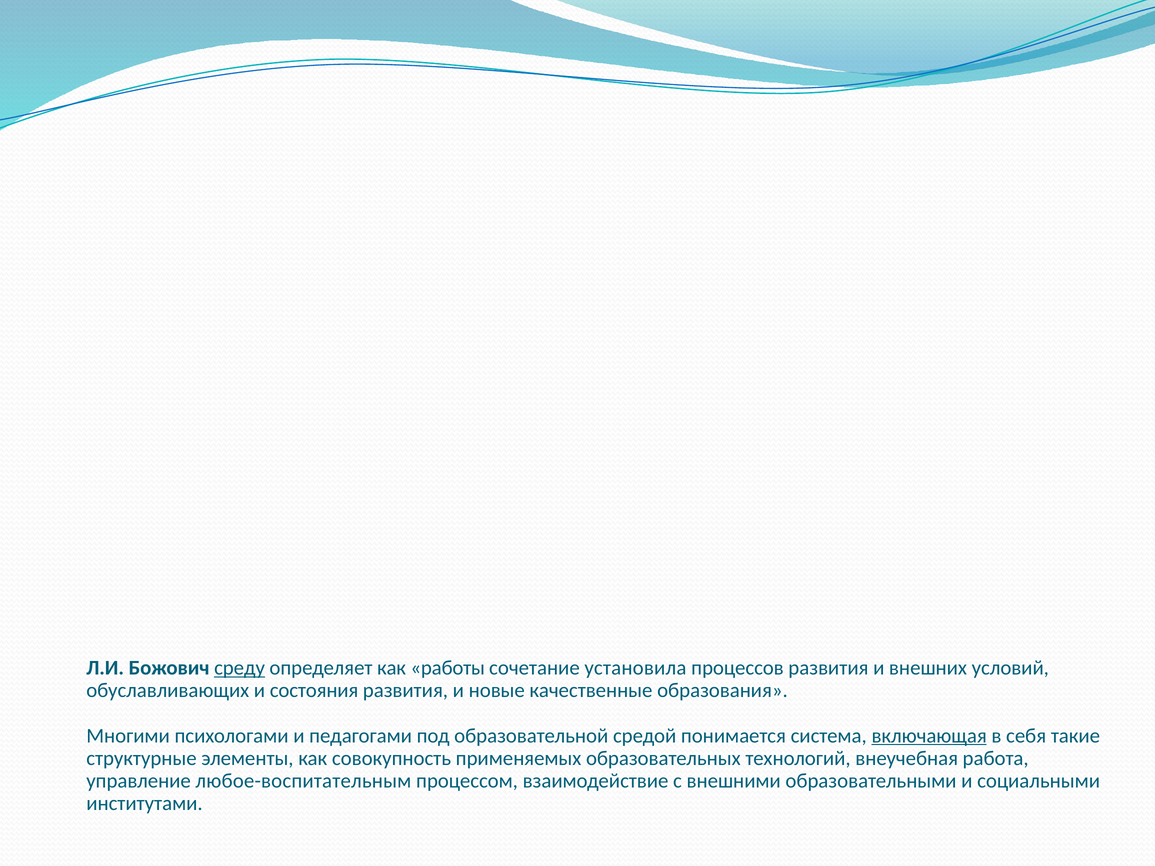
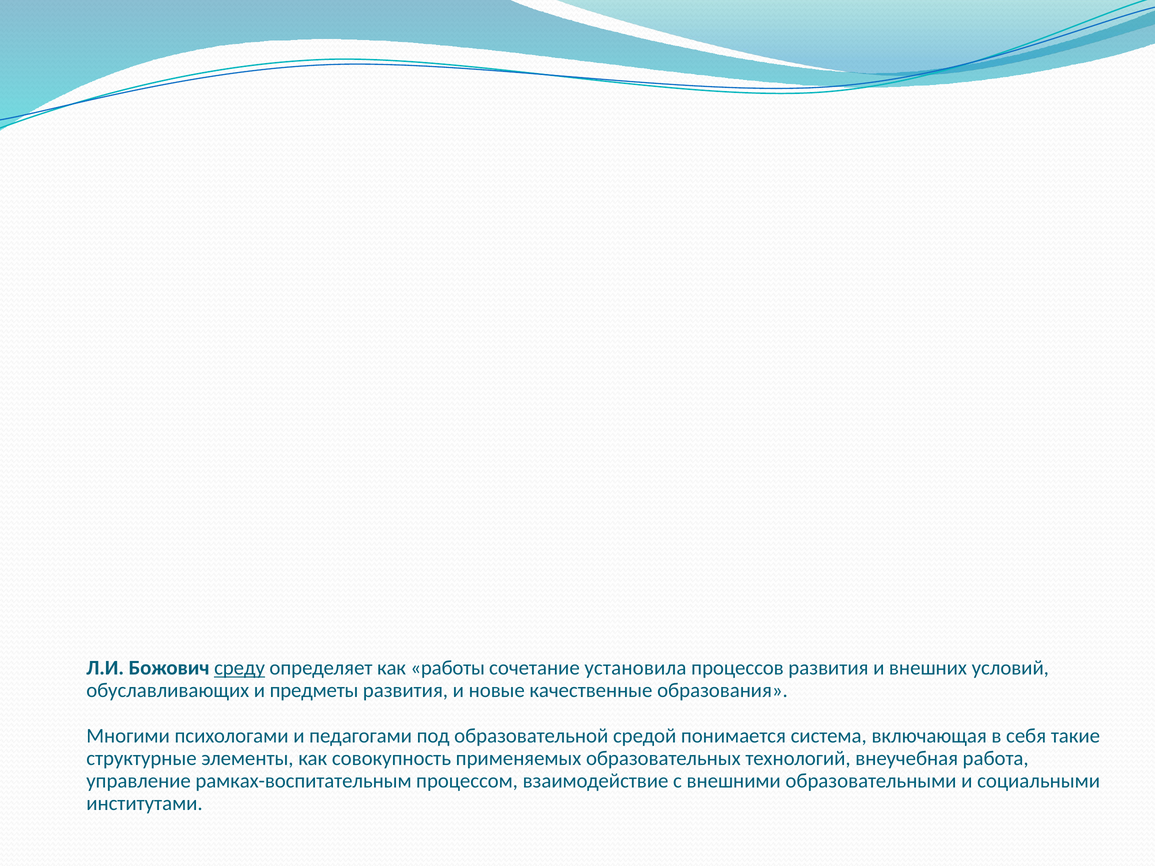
состояния: состояния -> предметы
включающая underline: present -> none
любое-воспитательным: любое-воспитательным -> рамках-воспитательным
